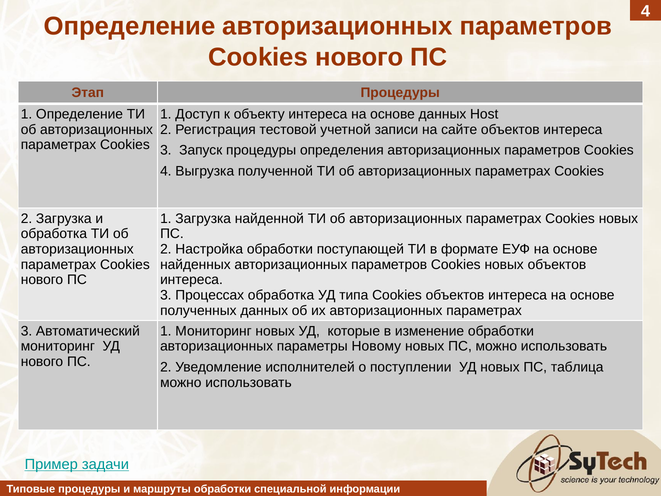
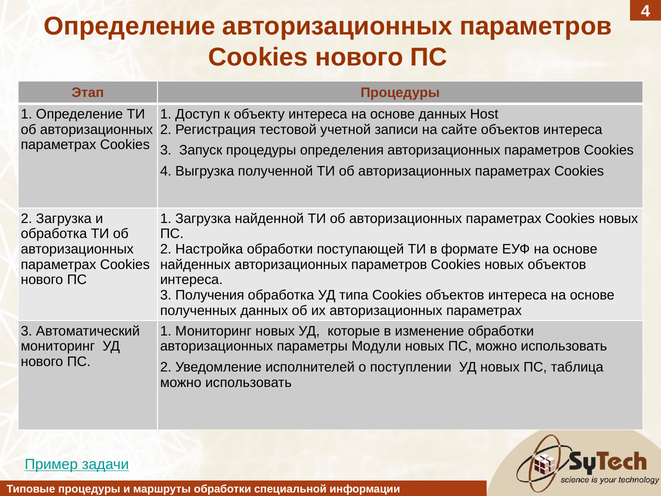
Процессах: Процессах -> Получения
Новому: Новому -> Модули
